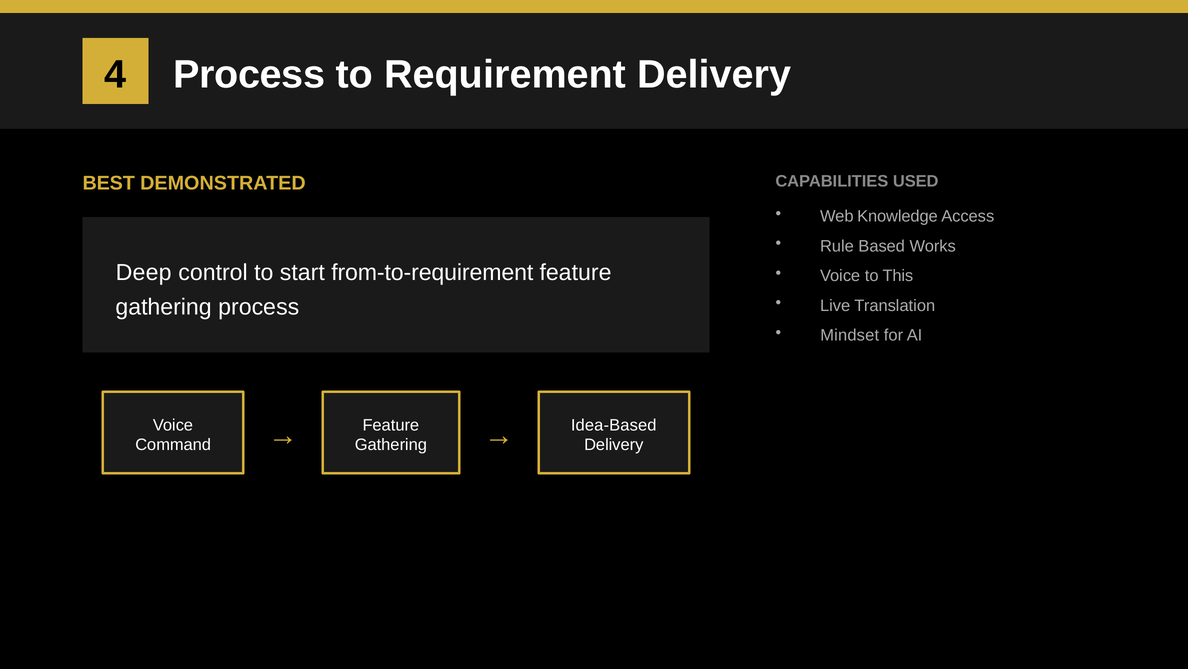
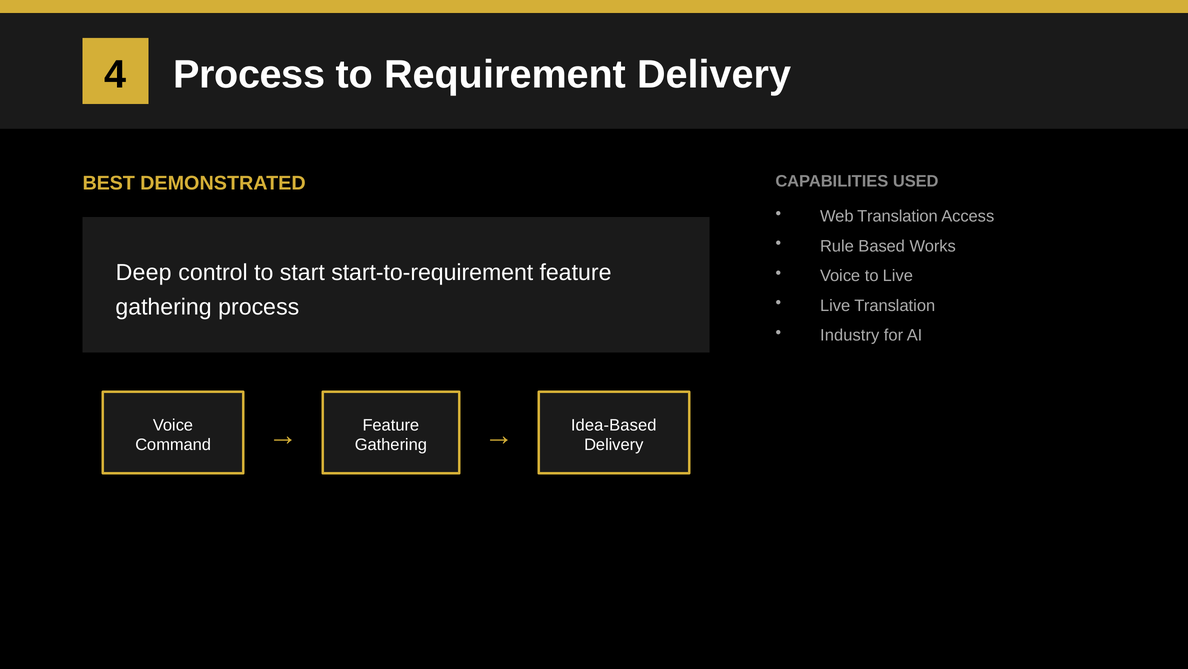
Web Knowledge: Knowledge -> Translation
from-to-requirement: from-to-requirement -> start-to-requirement
to This: This -> Live
Mindset: Mindset -> Industry
